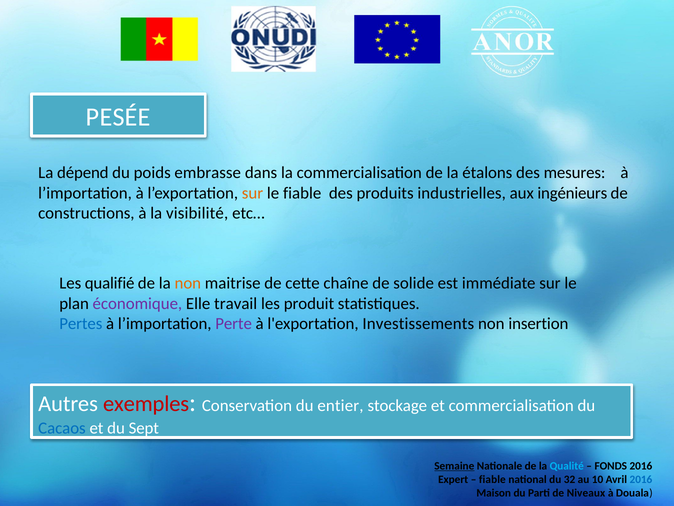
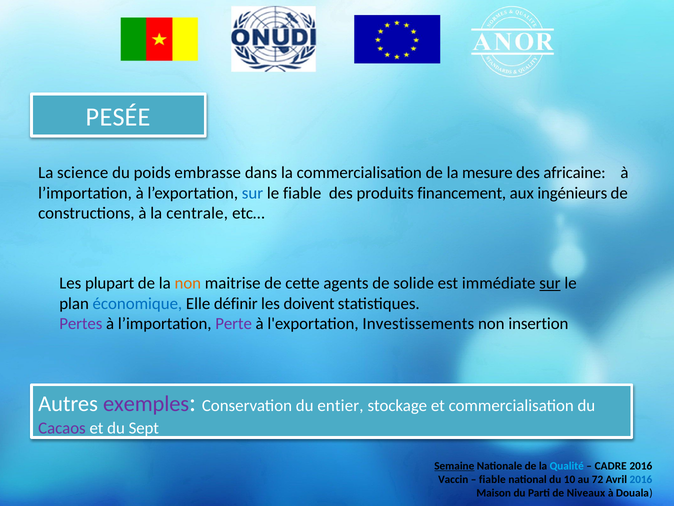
dépend: dépend -> science
étalons: étalons -> mesure
mesures: mesures -> africaine
sur at (252, 193) colour: orange -> blue
industrielles: industrielles -> financement
visibilité: visibilité -> centrale
qualifié: qualifié -> plupart
chaîne: chaîne -> agents
sur at (550, 283) underline: none -> present
économique colour: purple -> blue
travail: travail -> définir
produit: produit -> doivent
Pertes colour: blue -> purple
exemples colour: red -> purple
Cacaos colour: blue -> purple
FONDS: FONDS -> CADRE
Expert: Expert -> Vaccin
32: 32 -> 10
10: 10 -> 72
